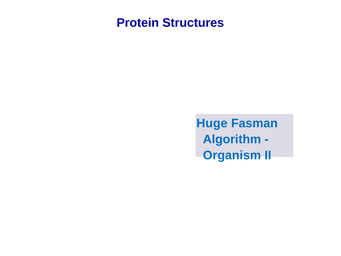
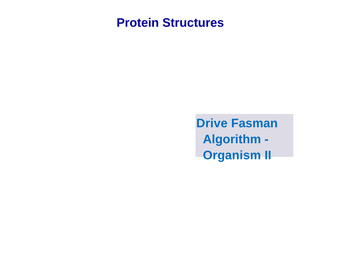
Huge: Huge -> Drive
